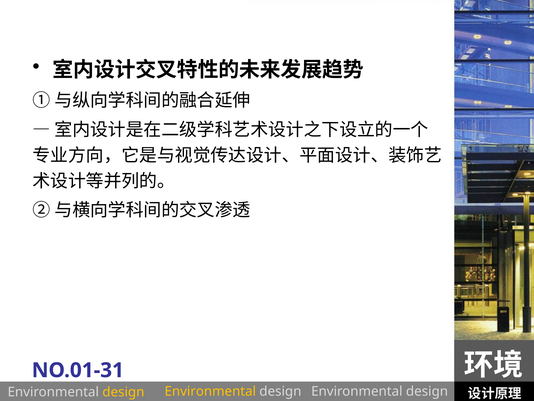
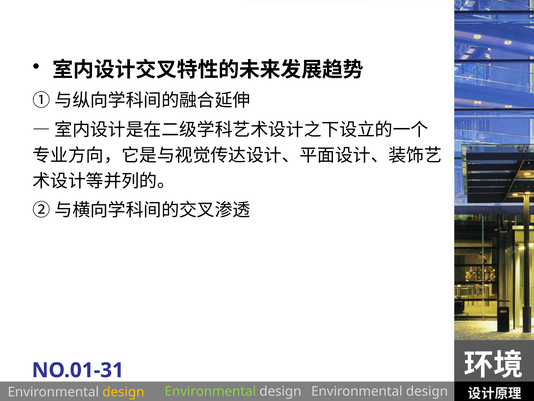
Environmental at (210, 391) colour: yellow -> light green
